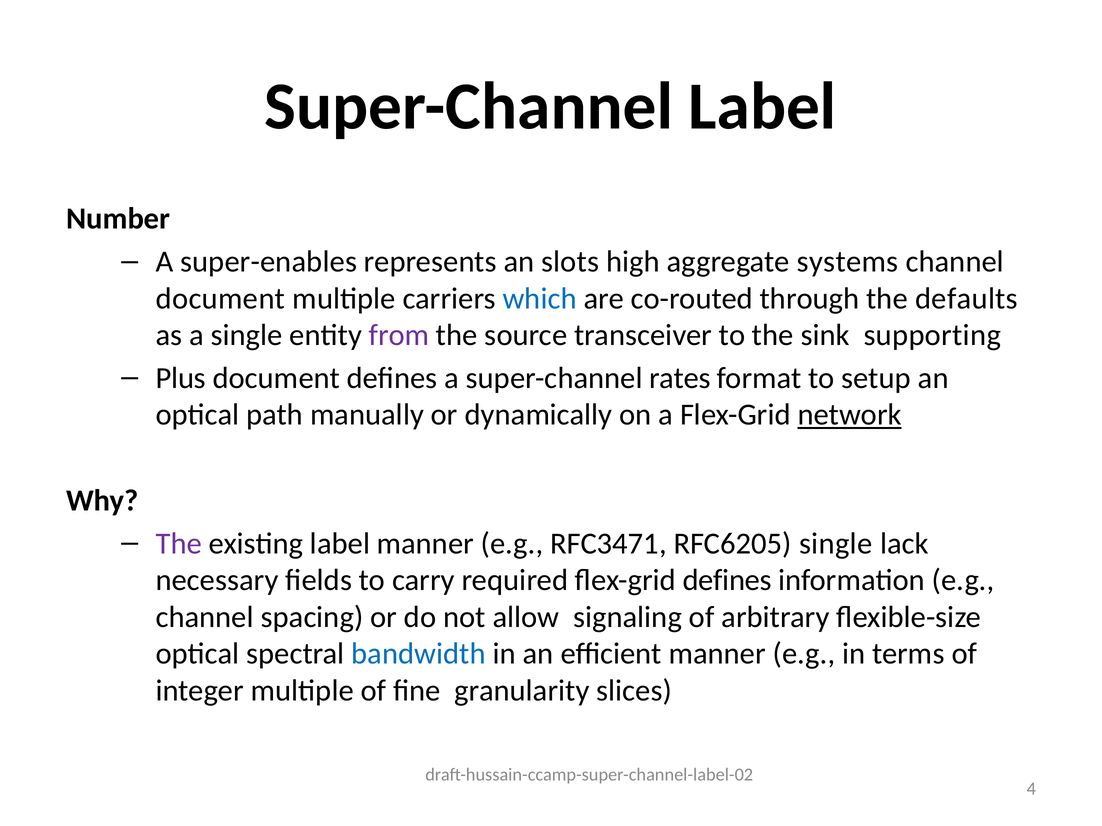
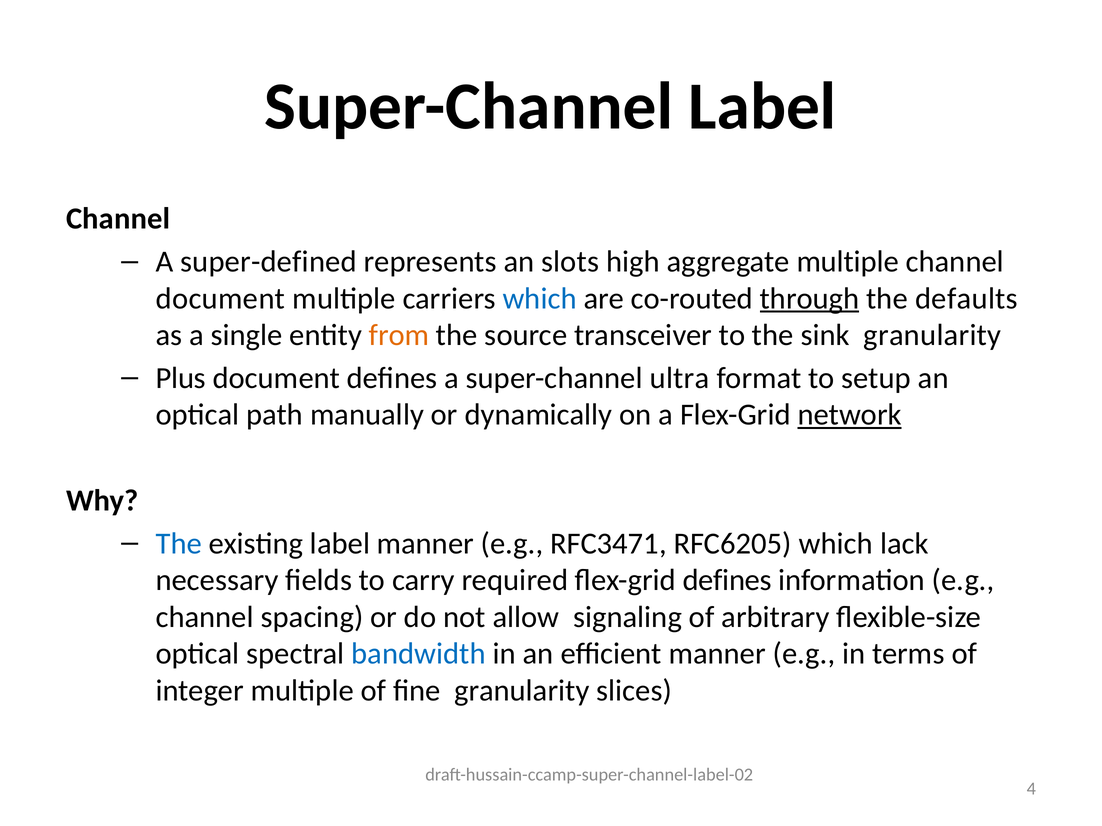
Number at (118, 219): Number -> Channel
super-enables: super-enables -> super-defined
aggregate systems: systems -> multiple
through underline: none -> present
from colour: purple -> orange
sink supporting: supporting -> granularity
rates: rates -> ultra
The at (179, 544) colour: purple -> blue
RFC6205 single: single -> which
